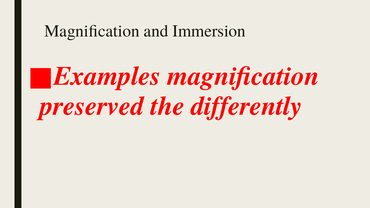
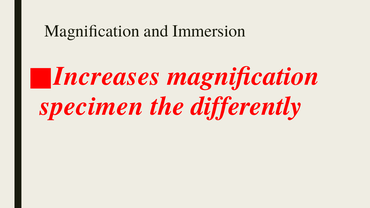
Examples: Examples -> Increases
preserved: preserved -> specimen
